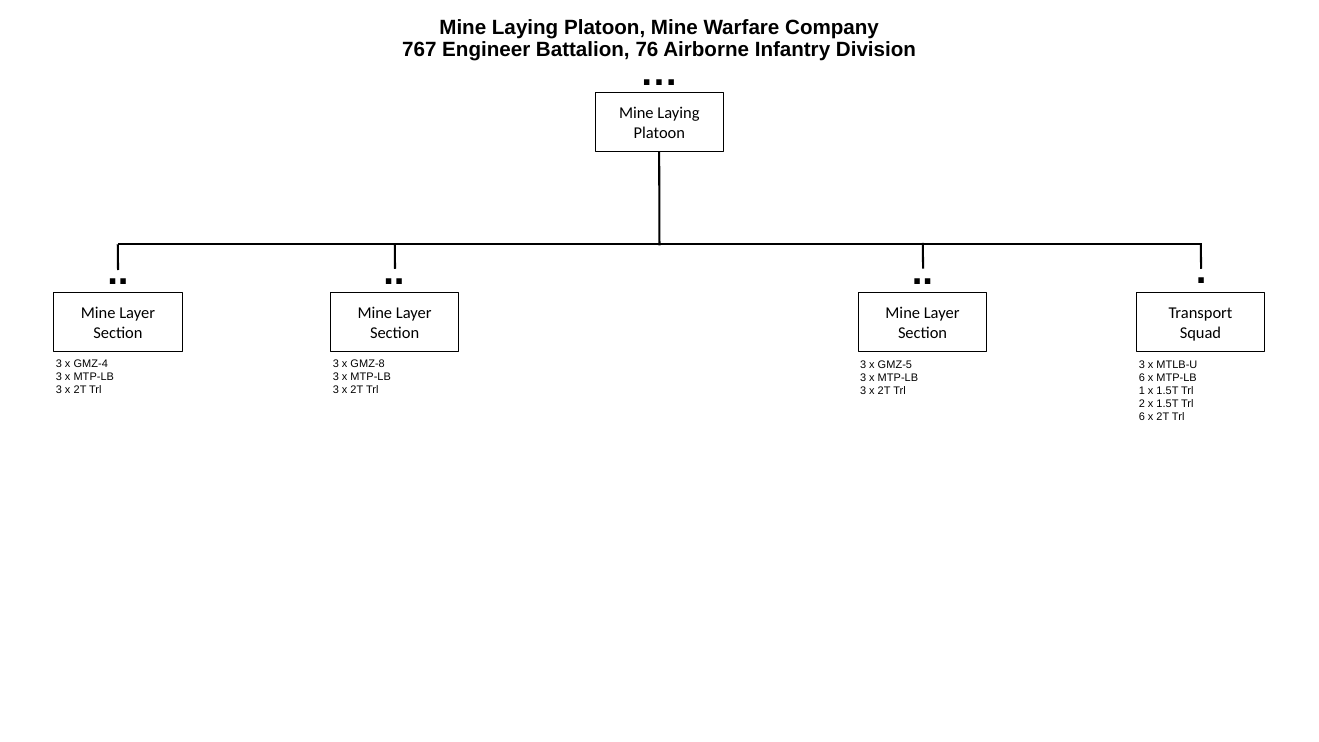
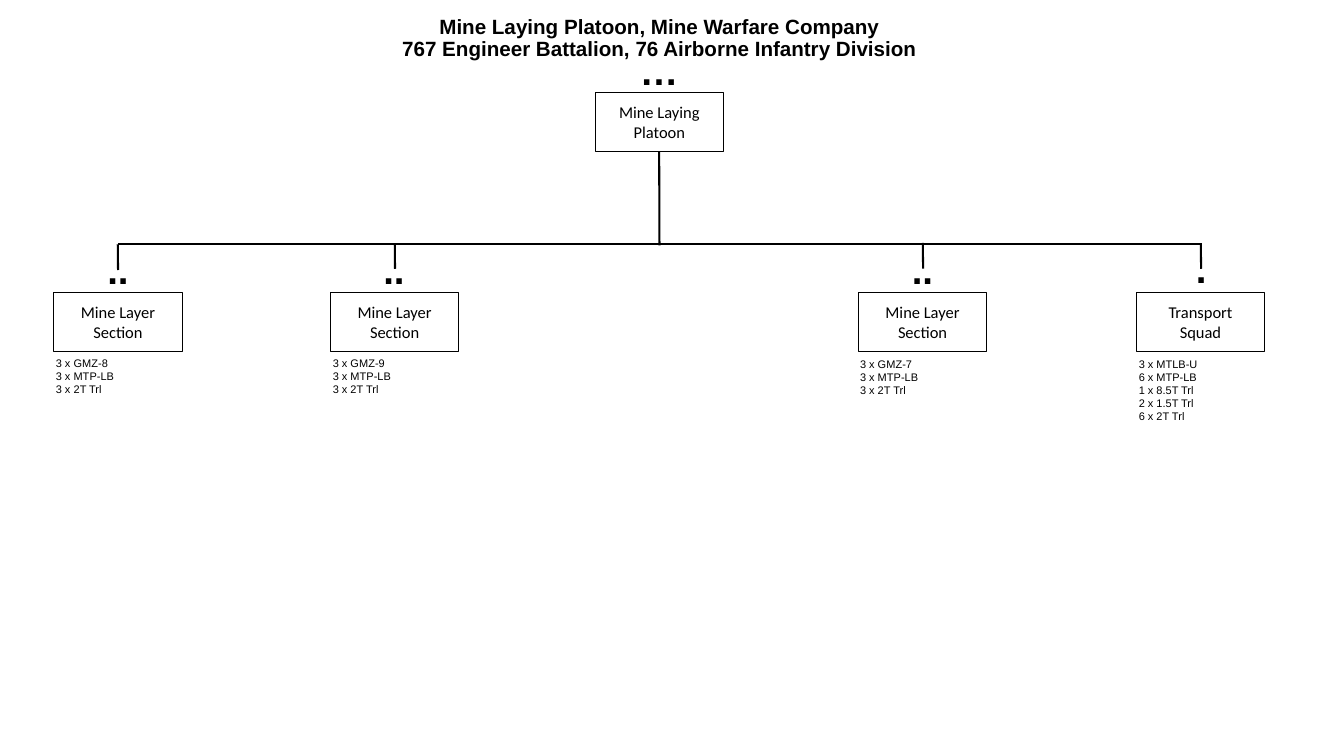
GMZ-4: GMZ-4 -> GMZ-8
GMZ-8: GMZ-8 -> GMZ-9
GMZ-5: GMZ-5 -> GMZ-7
1 x 1.5T: 1.5T -> 8.5T
